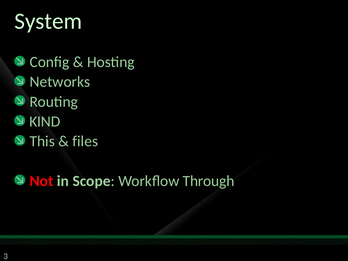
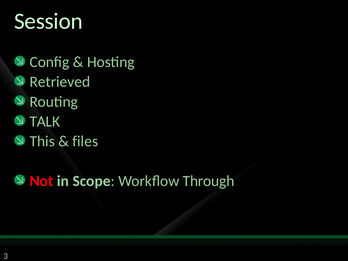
System: System -> Session
Networks: Networks -> Retrieved
KIND: KIND -> TALK
